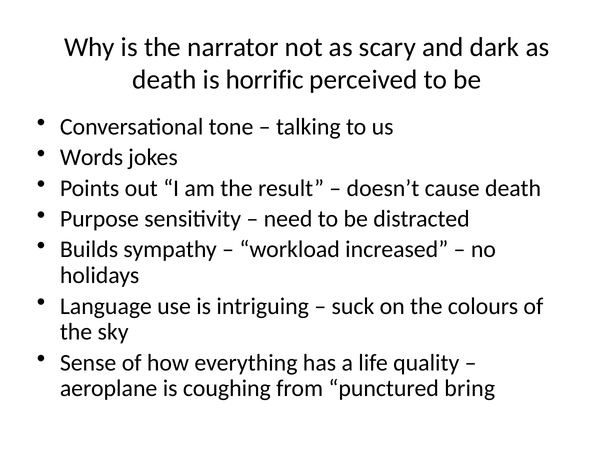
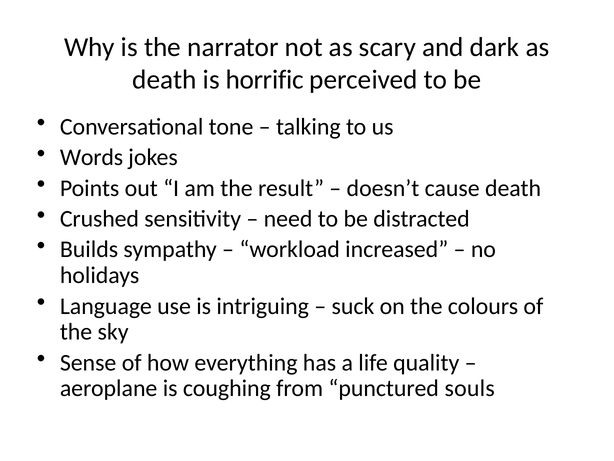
Purpose: Purpose -> Crushed
bring: bring -> souls
